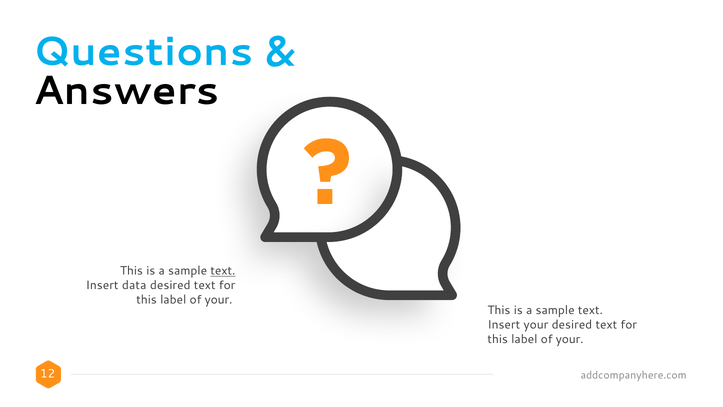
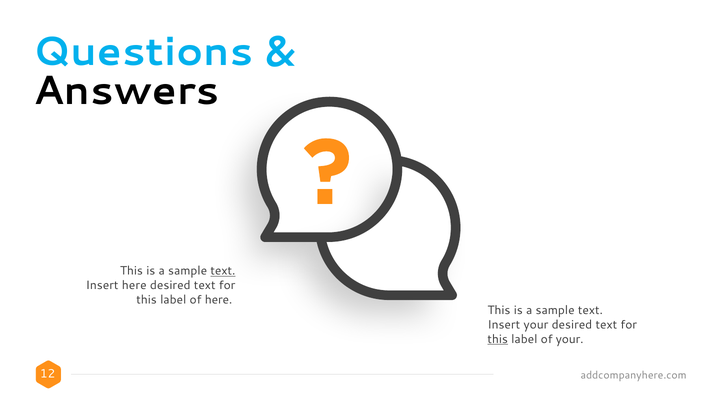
Insert data: data -> here
your at (219, 300): your -> here
this at (498, 339) underline: none -> present
